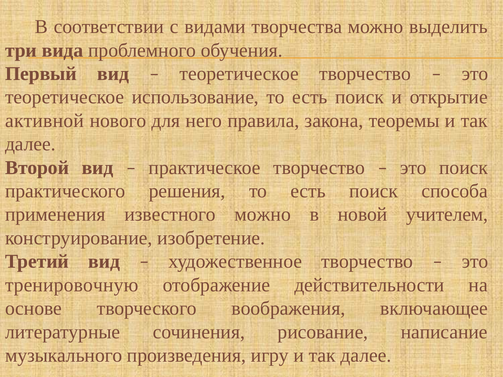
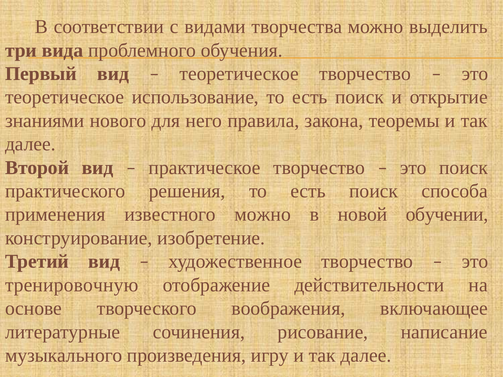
активной: активной -> знаниями
учителем: учителем -> обучении
